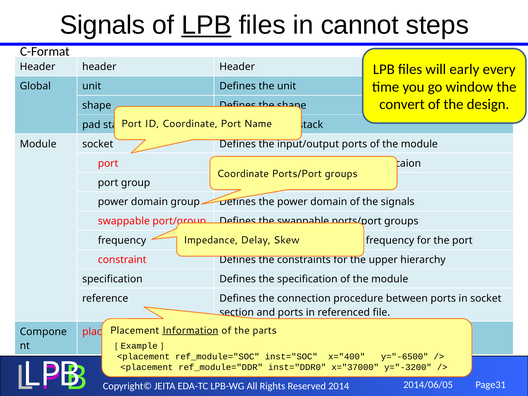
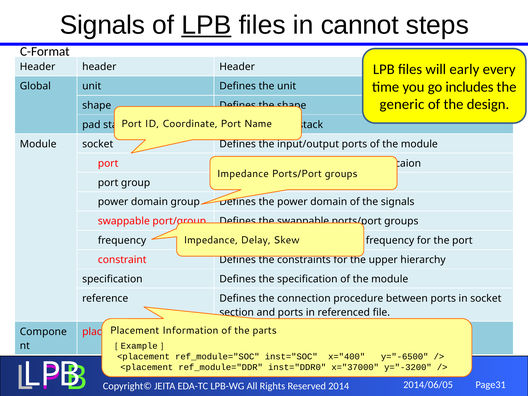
window: window -> includes
convert: convert -> generic
Coordinate at (243, 174): Coordinate -> Impedance
Information underline: present -> none
